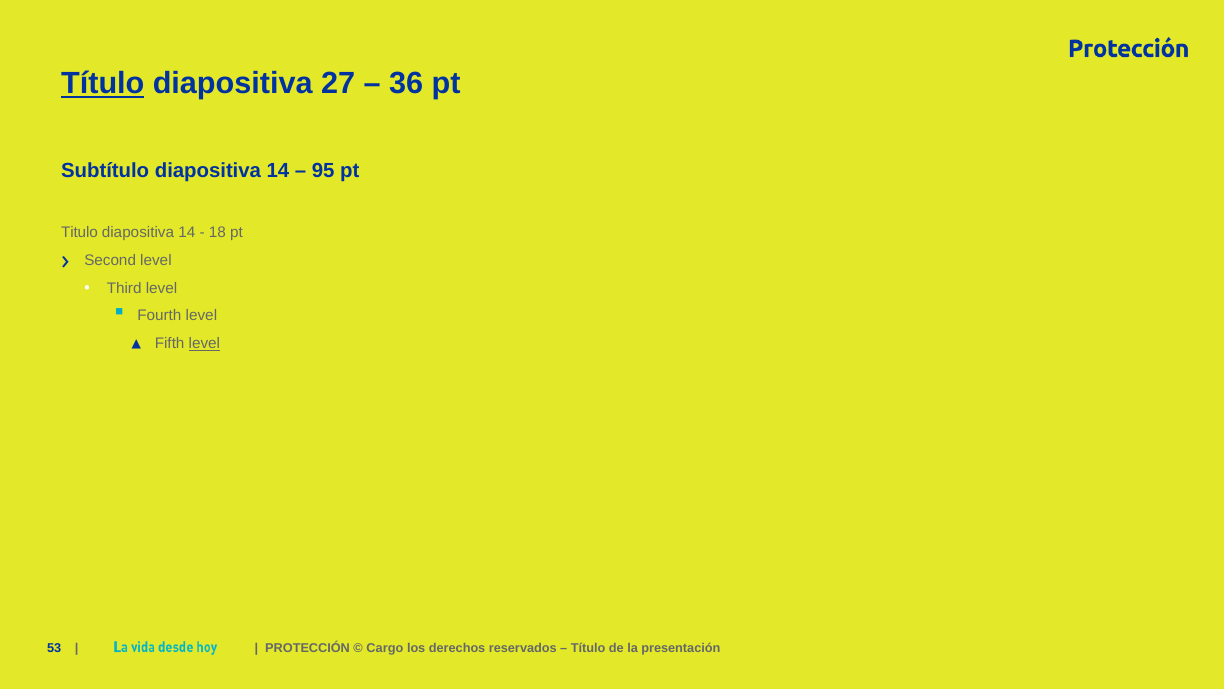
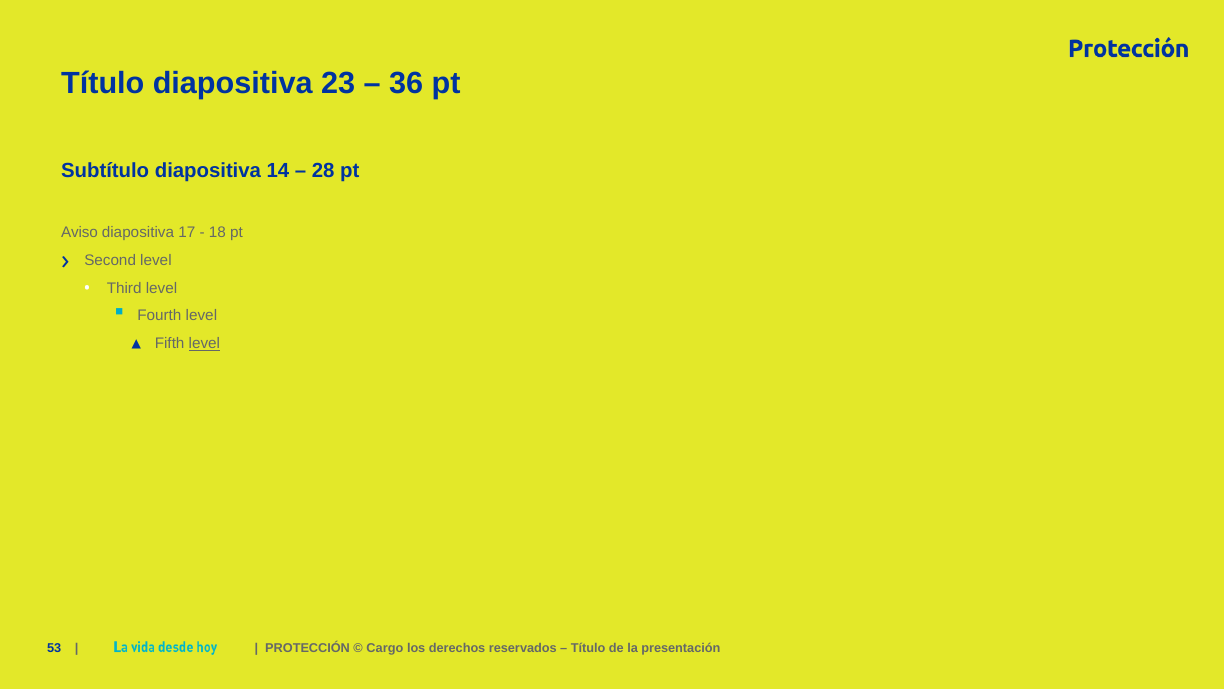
Título at (103, 84) underline: present -> none
27: 27 -> 23
95: 95 -> 28
Titulo: Titulo -> Aviso
14 at (187, 233): 14 -> 17
